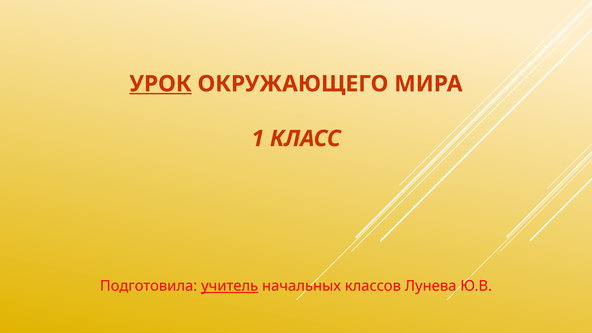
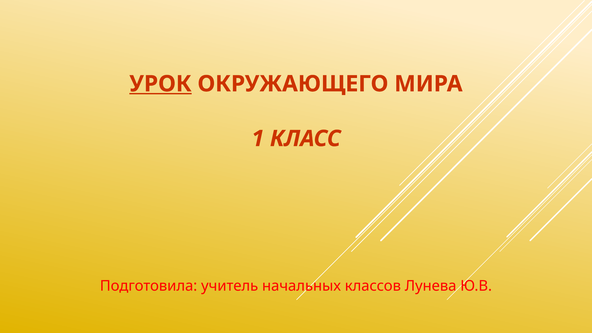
учитель underline: present -> none
